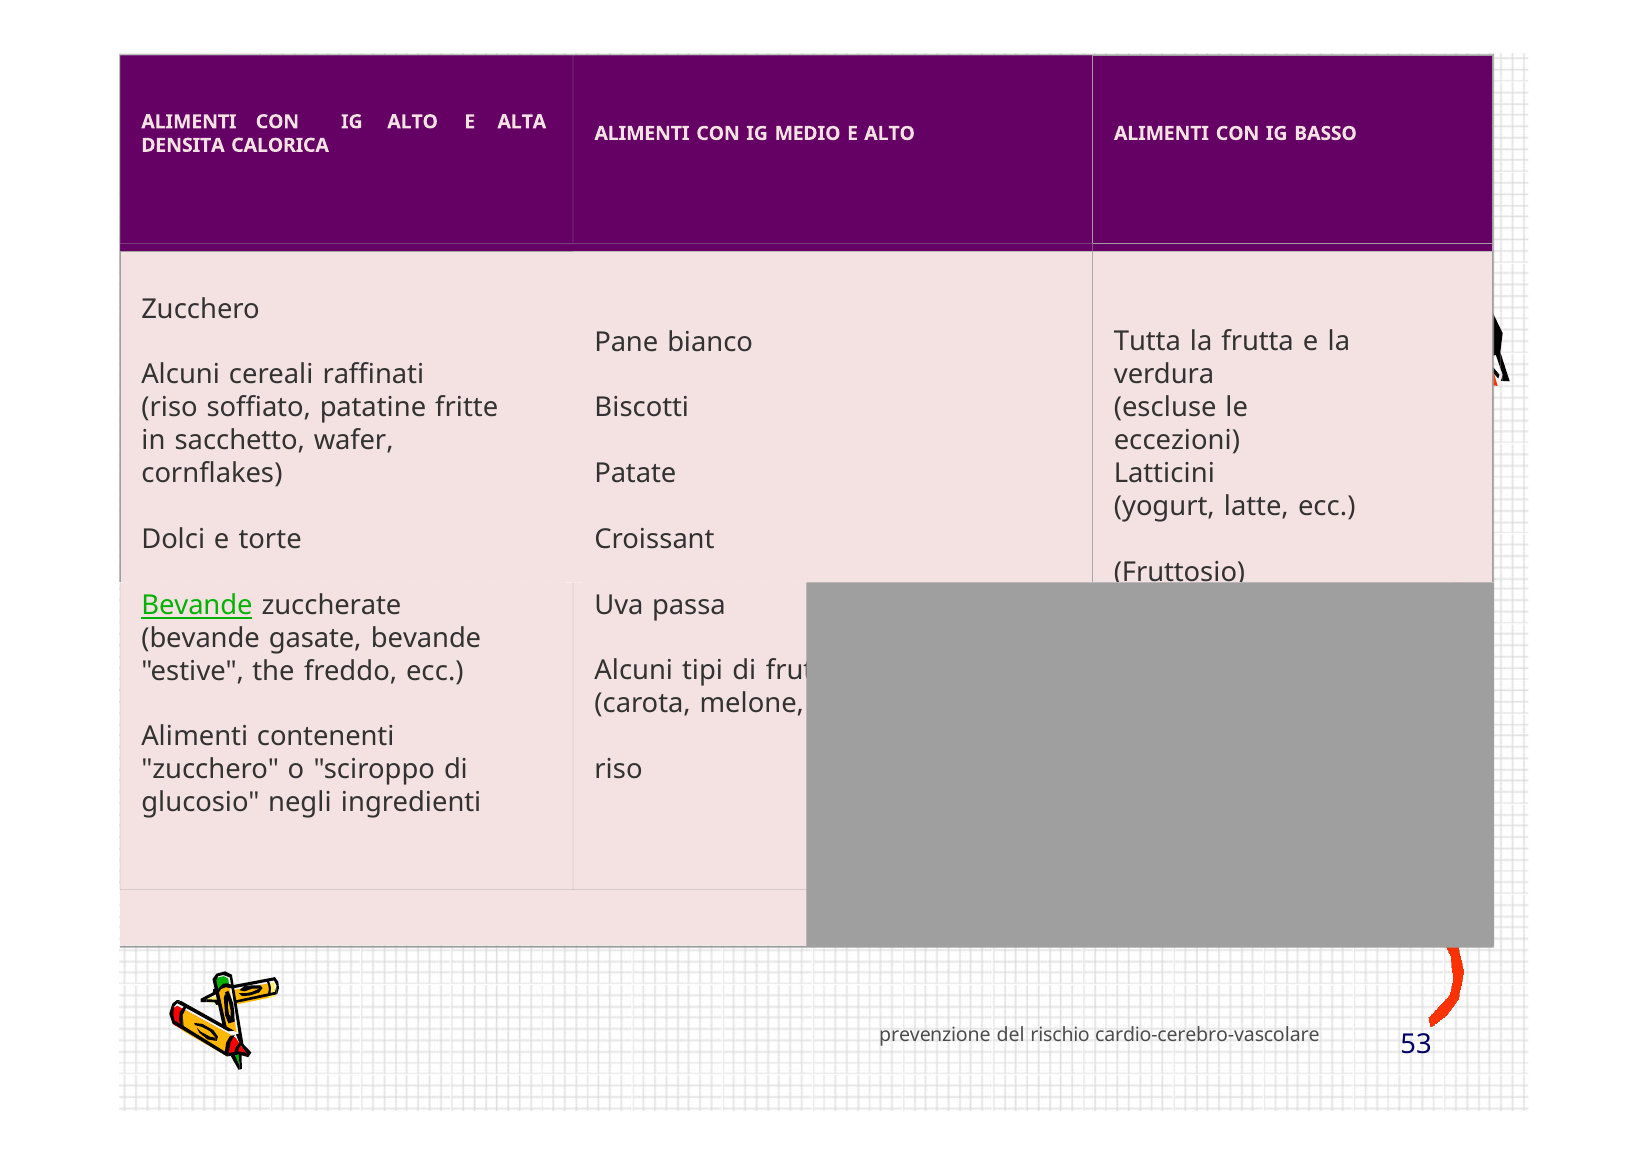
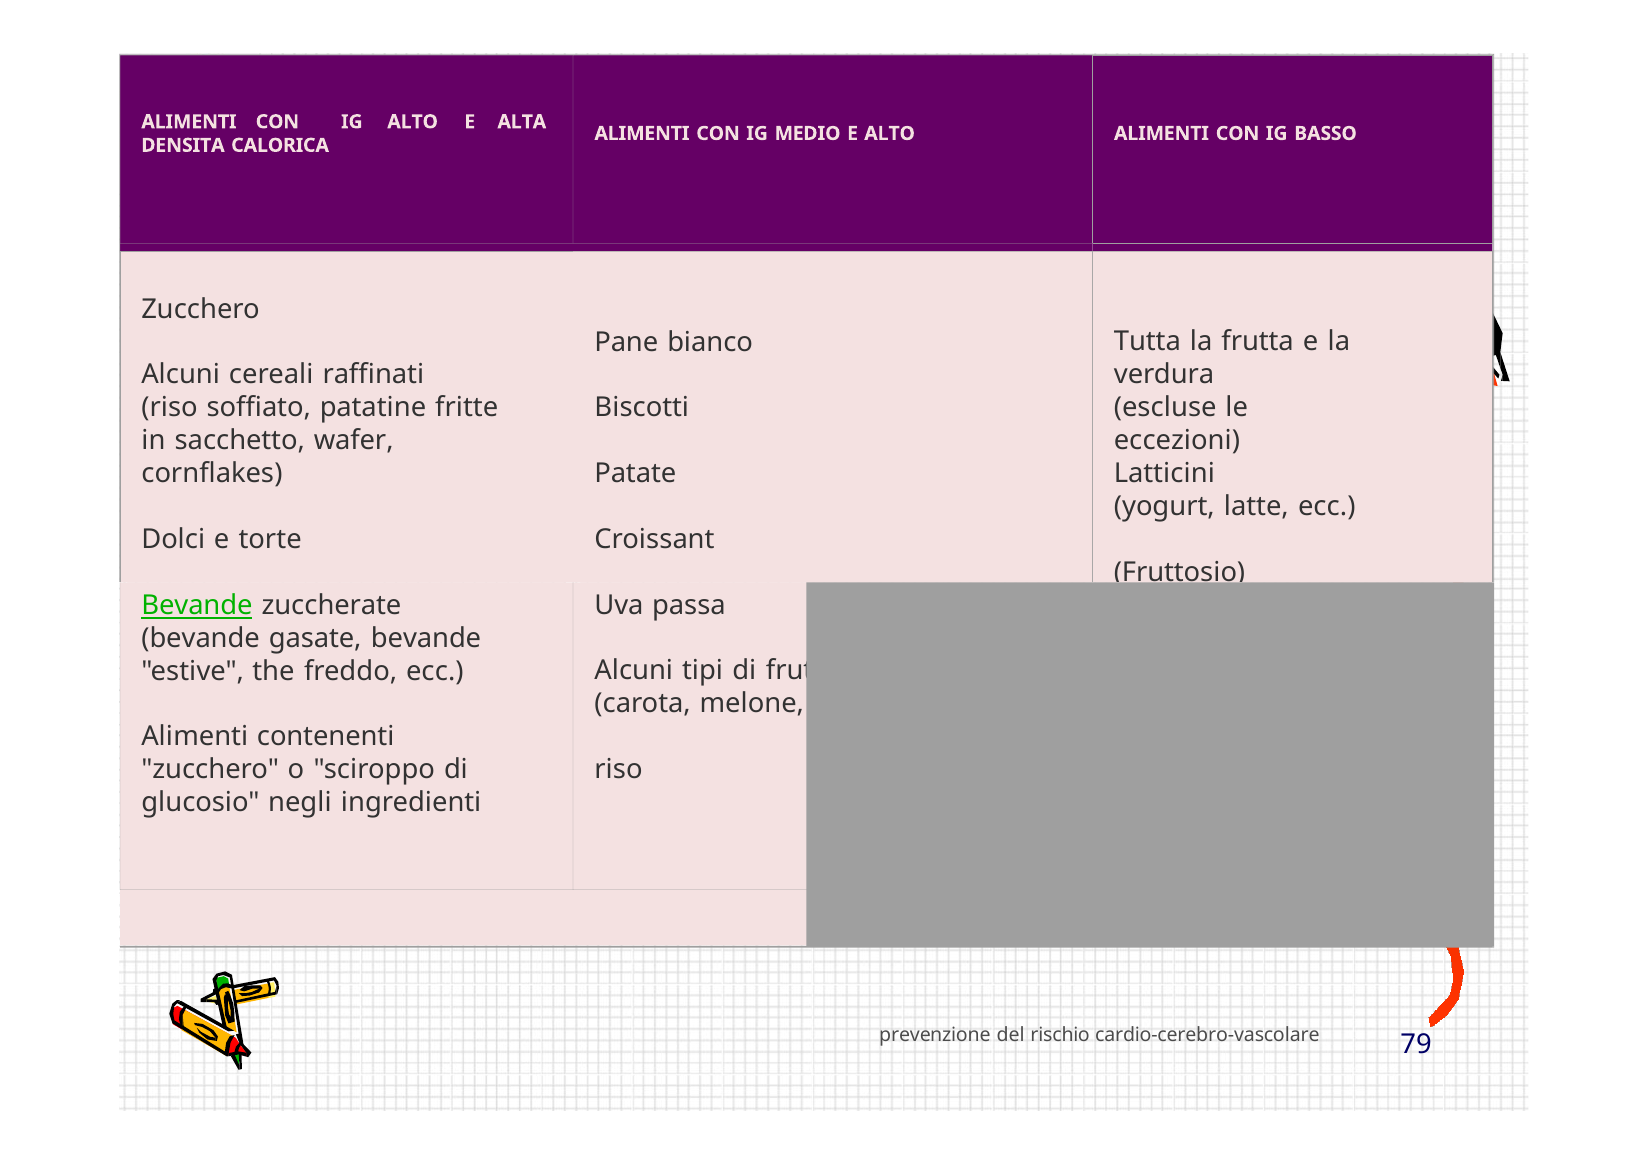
53: 53 -> 79
